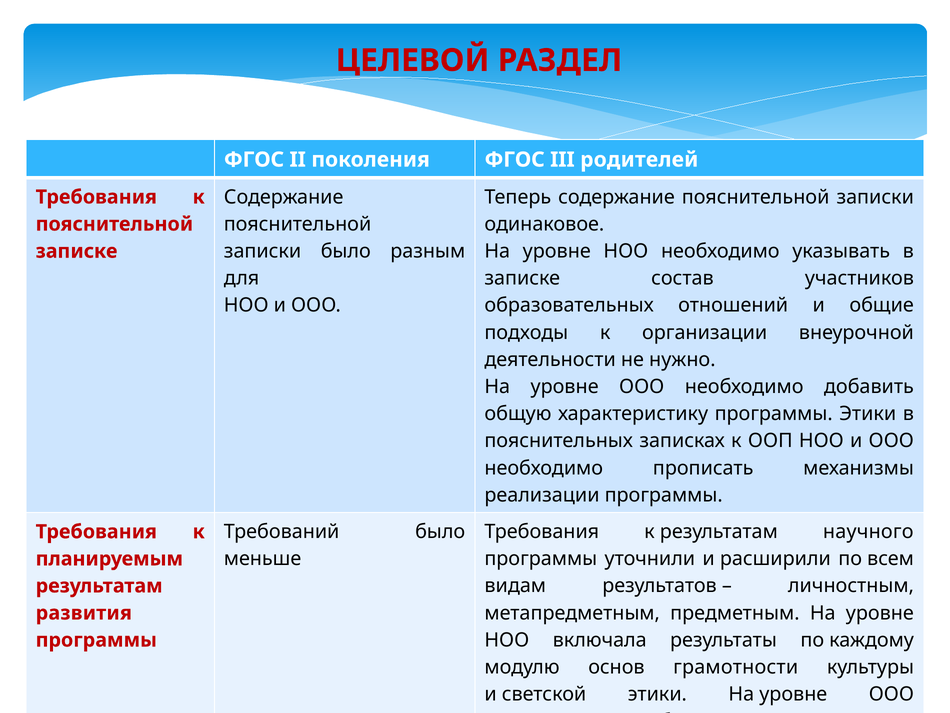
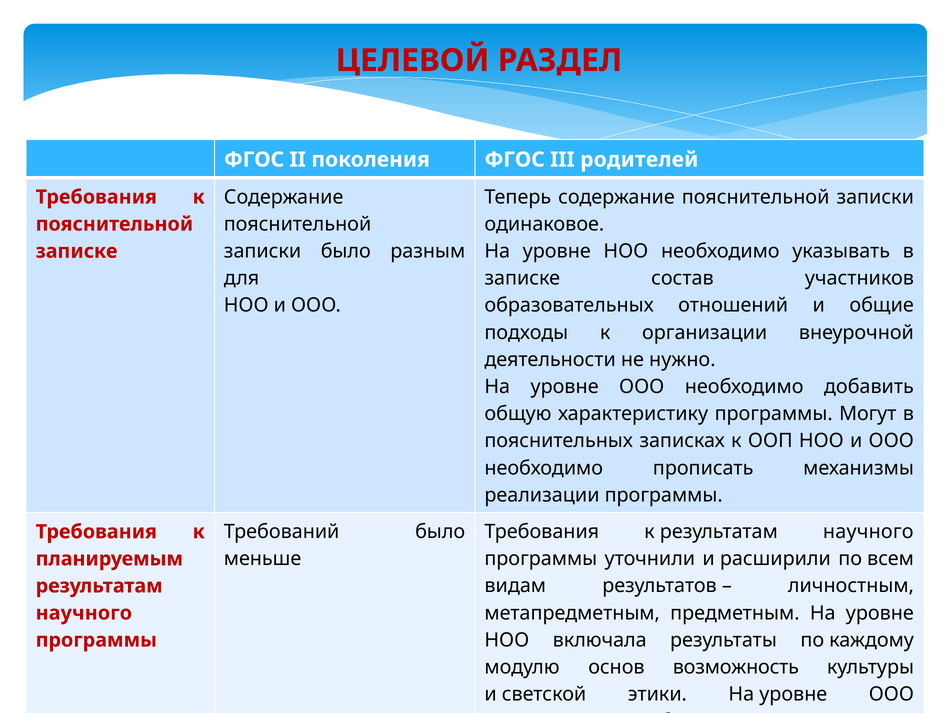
программы Этики: Этики -> Могут
развития at (84, 613): развития -> научного
грамотности: грамотности -> возможность
